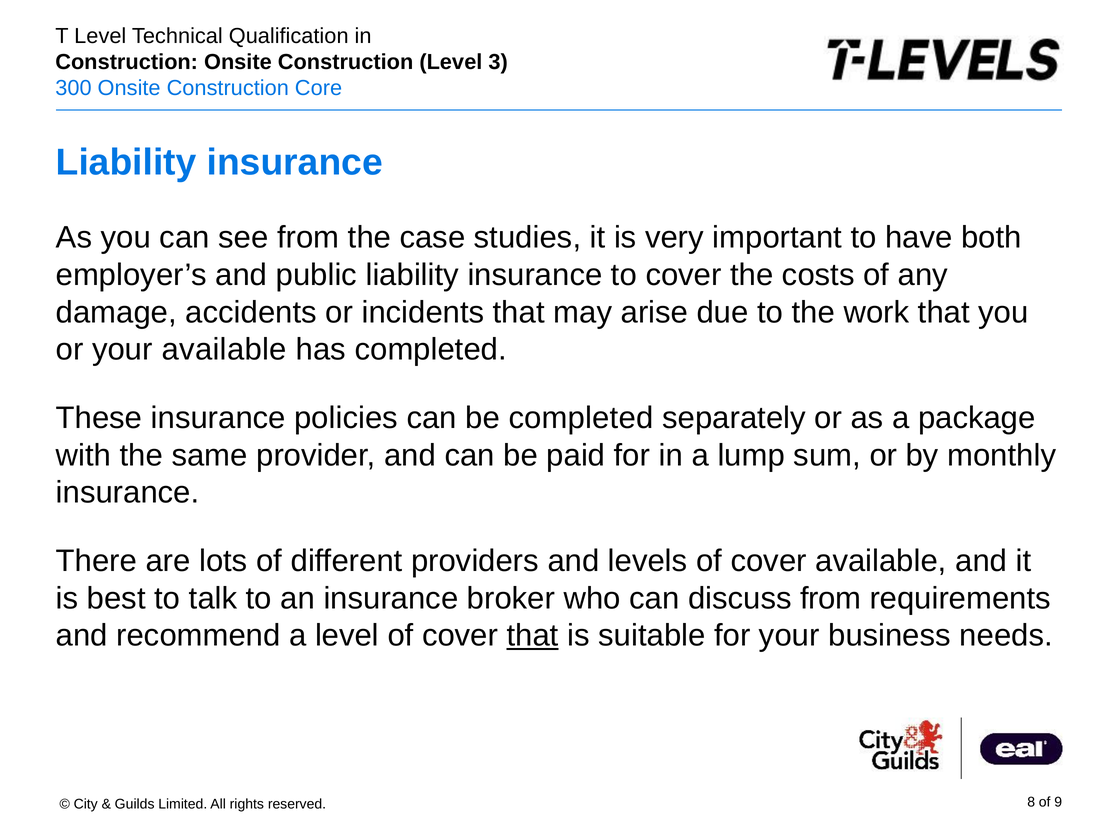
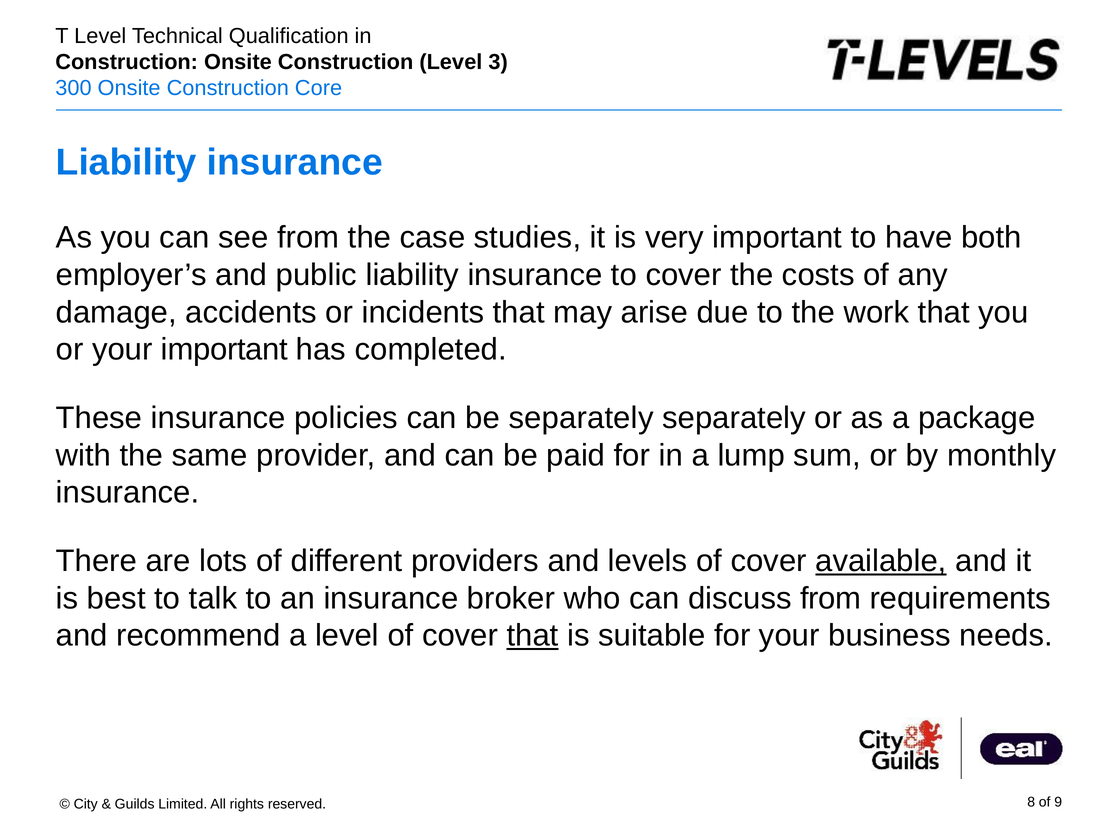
your available: available -> important
be completed: completed -> separately
available at (881, 561) underline: none -> present
